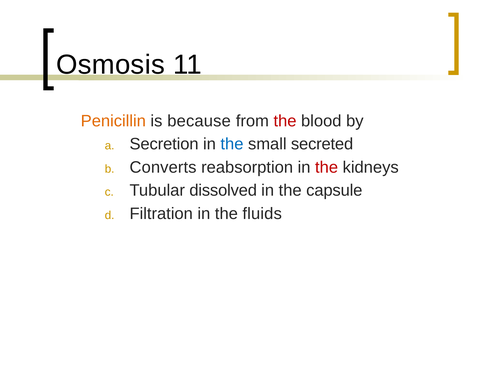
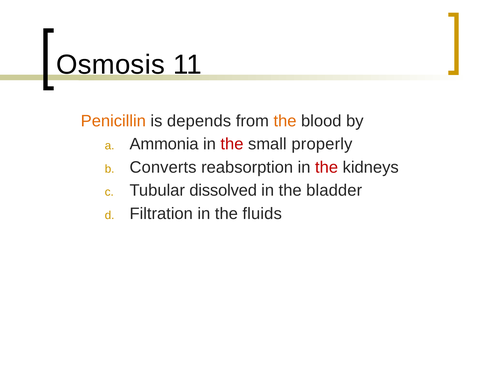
because: because -> depends
the at (285, 121) colour: red -> orange
Secretion: Secretion -> Ammonia
the at (232, 144) colour: blue -> red
secreted: secreted -> properly
capsule: capsule -> bladder
